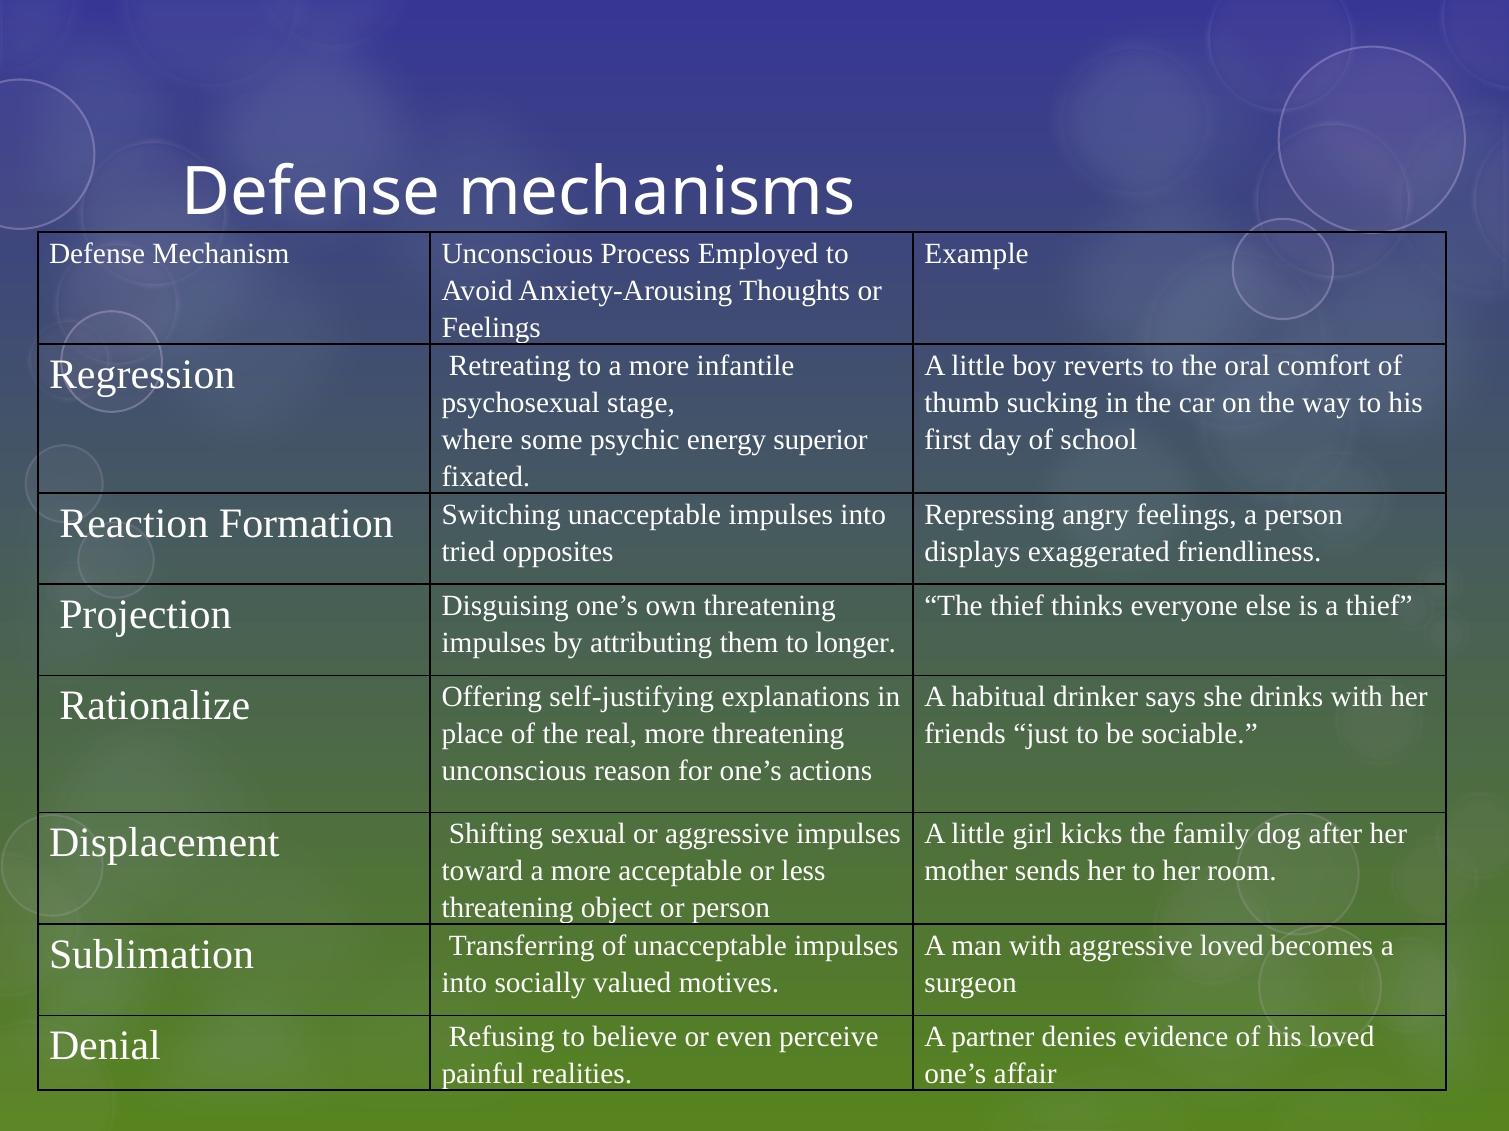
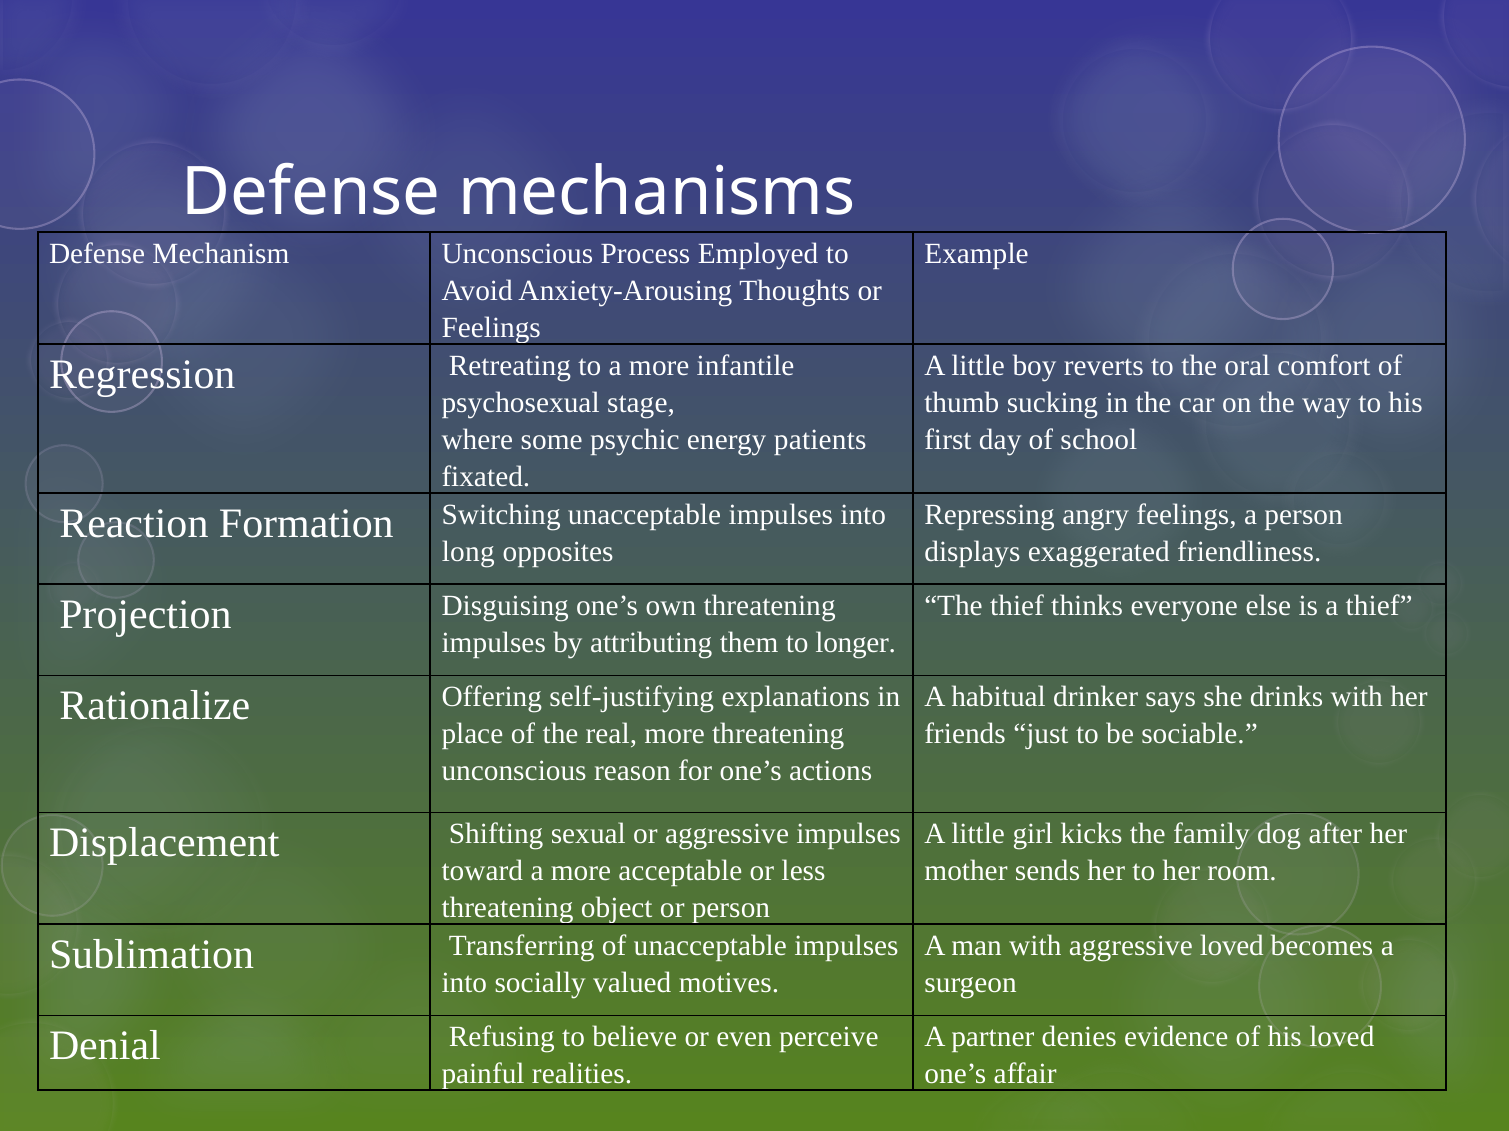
superior: superior -> patients
tried: tried -> long
